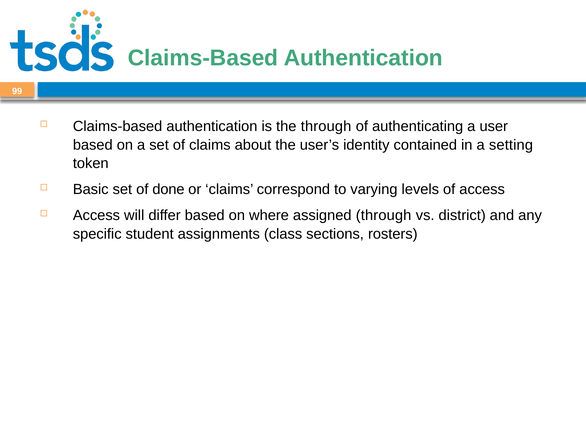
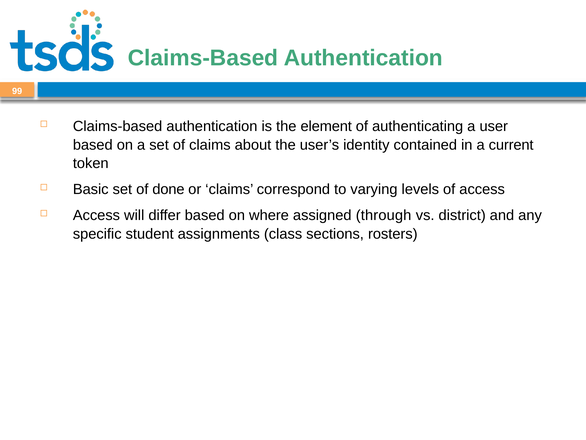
the through: through -> element
setting: setting -> current
